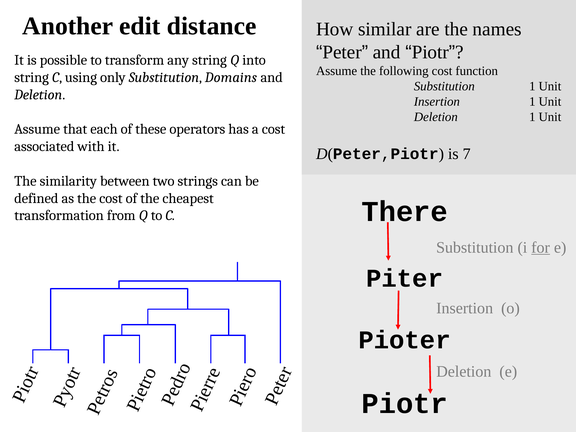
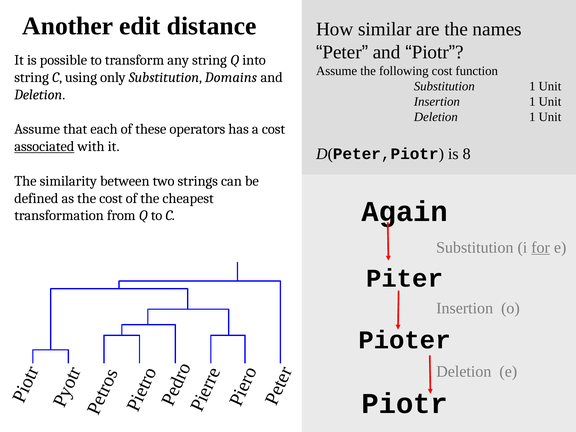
associated underline: none -> present
7: 7 -> 8
There: There -> Again
